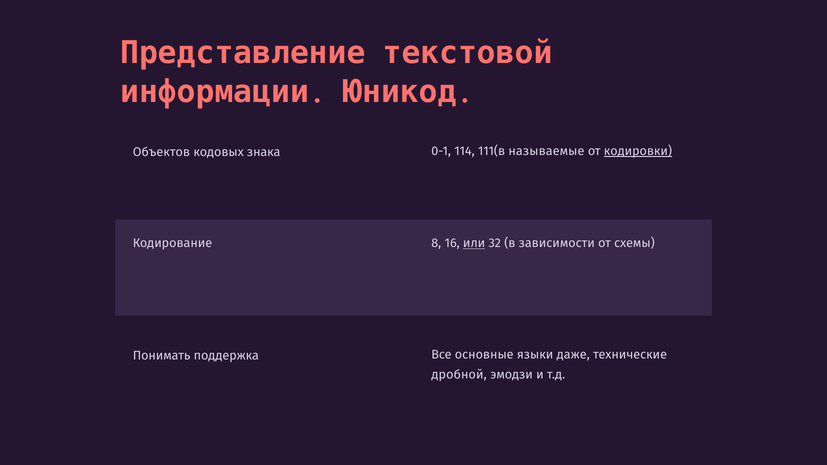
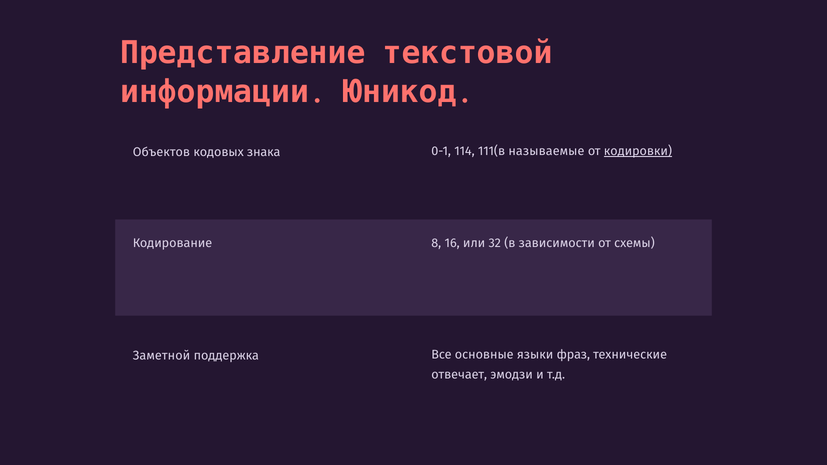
или underline: present -> none
Понимать: Понимать -> Заметной
даже: даже -> фраз
дробной: дробной -> отвечает
